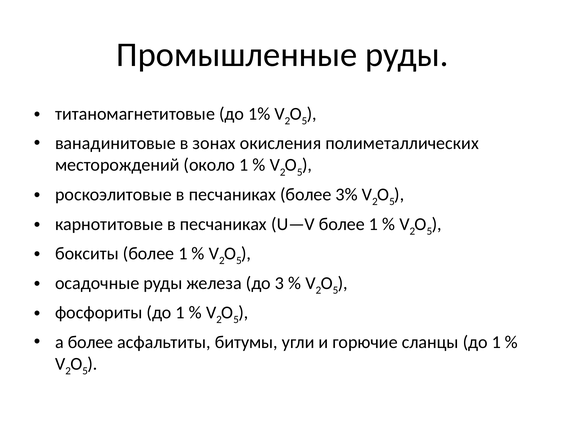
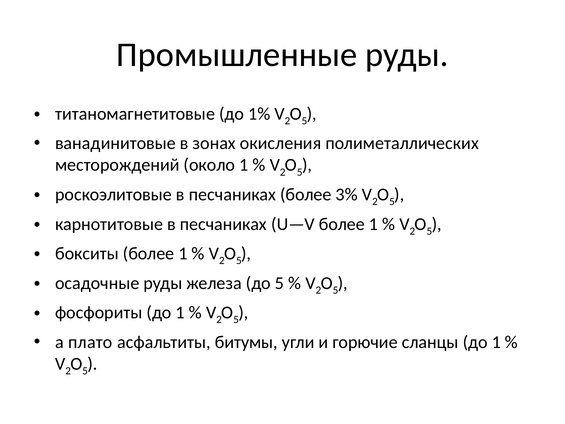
до 3: 3 -> 5
а более: более -> плато
